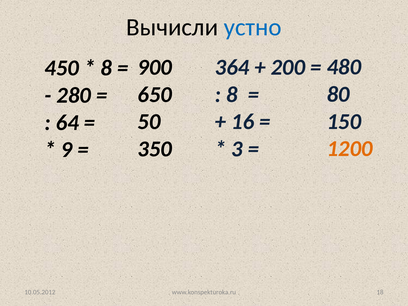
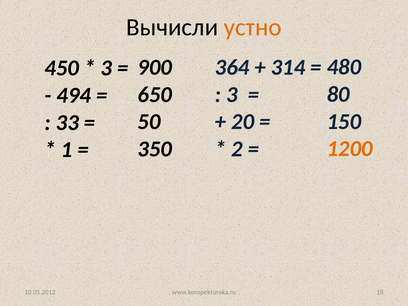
устно colour: blue -> orange
200: 200 -> 314
8 at (106, 68): 8 -> 3
8 at (232, 95): 8 -> 3
280: 280 -> 494
16: 16 -> 20
64: 64 -> 33
3: 3 -> 2
9: 9 -> 1
